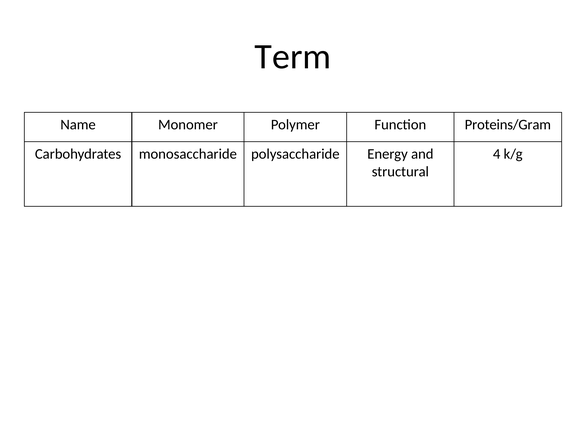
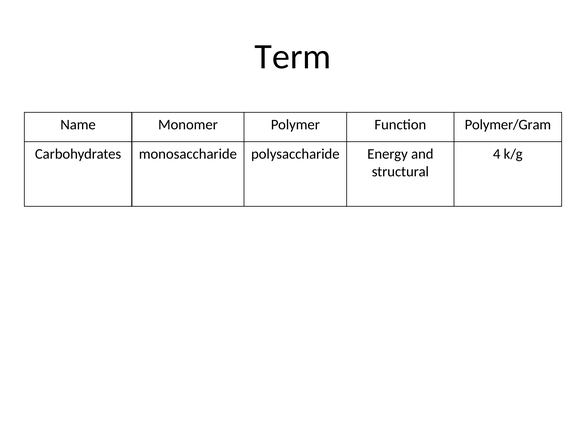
Proteins/Gram: Proteins/Gram -> Polymer/Gram
